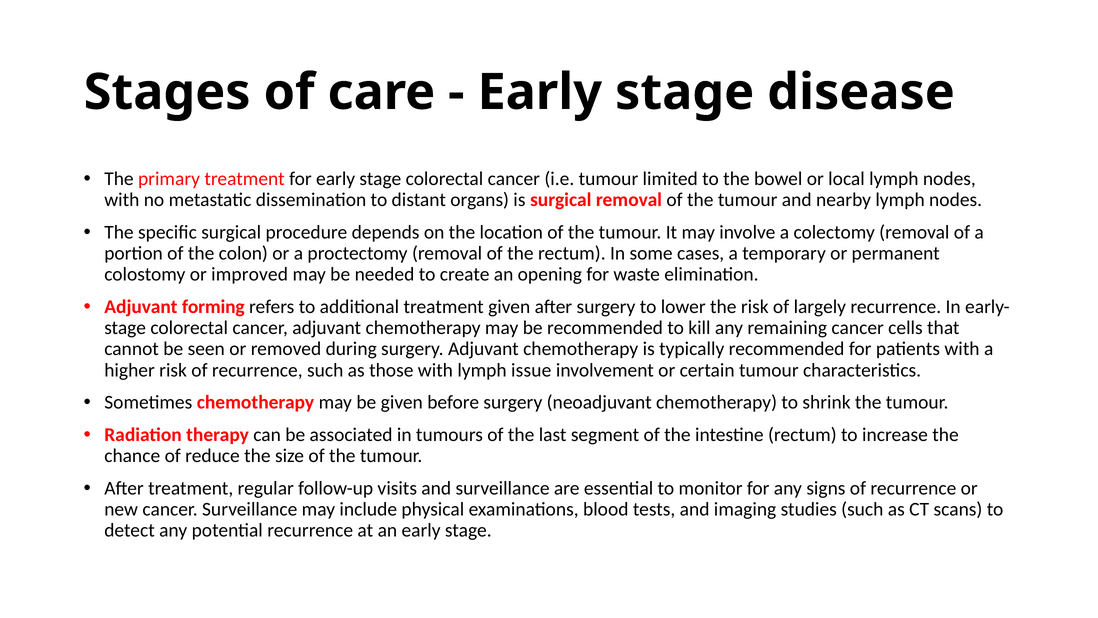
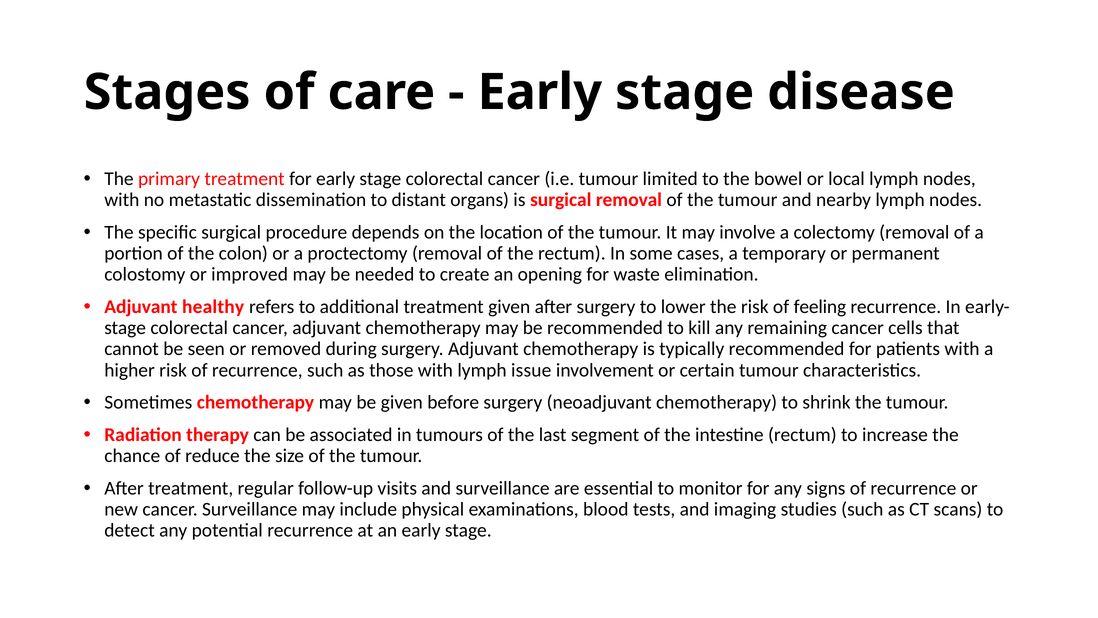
forming: forming -> healthy
largely: largely -> feeling
